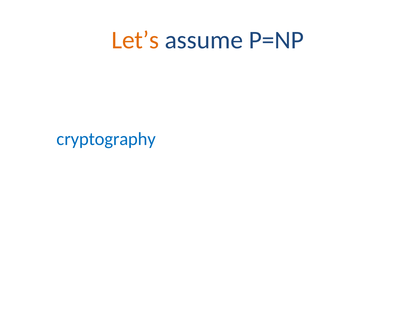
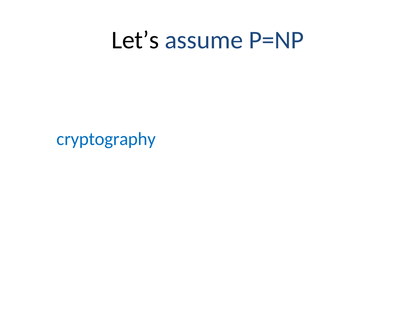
Let’s colour: orange -> black
